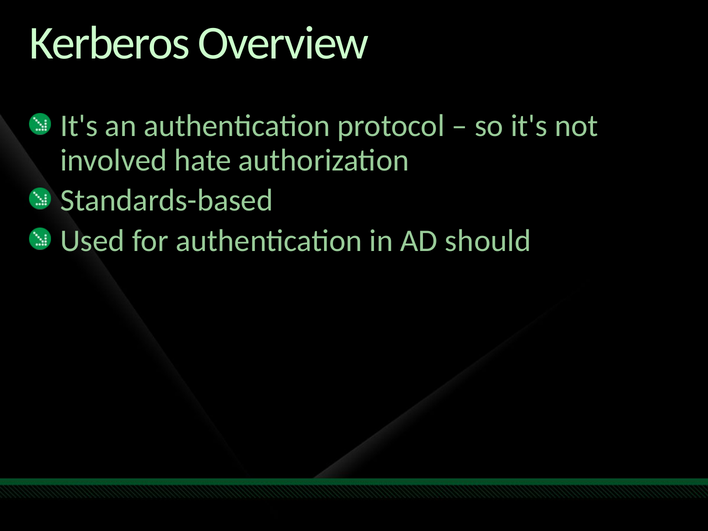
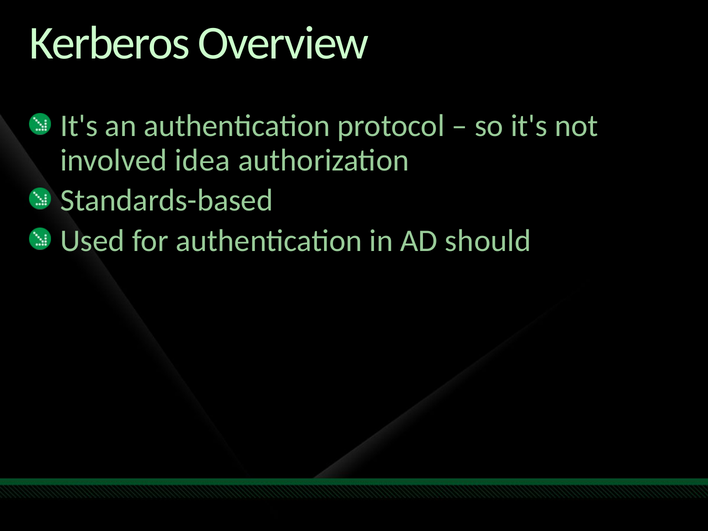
hate: hate -> idea
